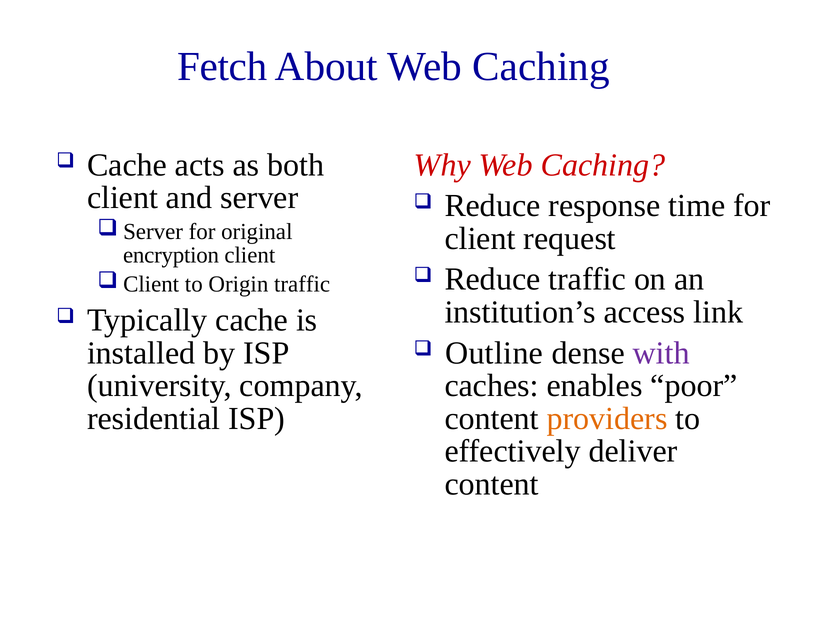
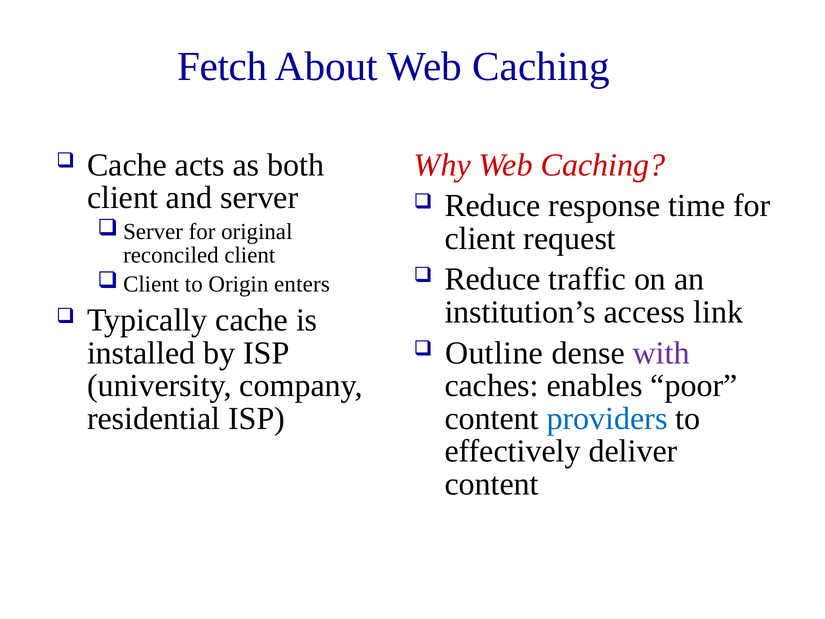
encryption: encryption -> reconciled
Origin traffic: traffic -> enters
providers colour: orange -> blue
